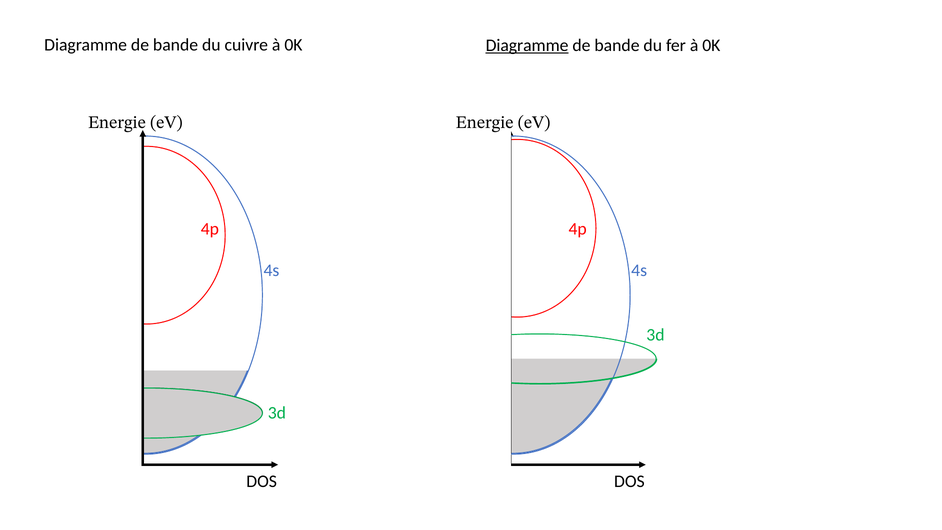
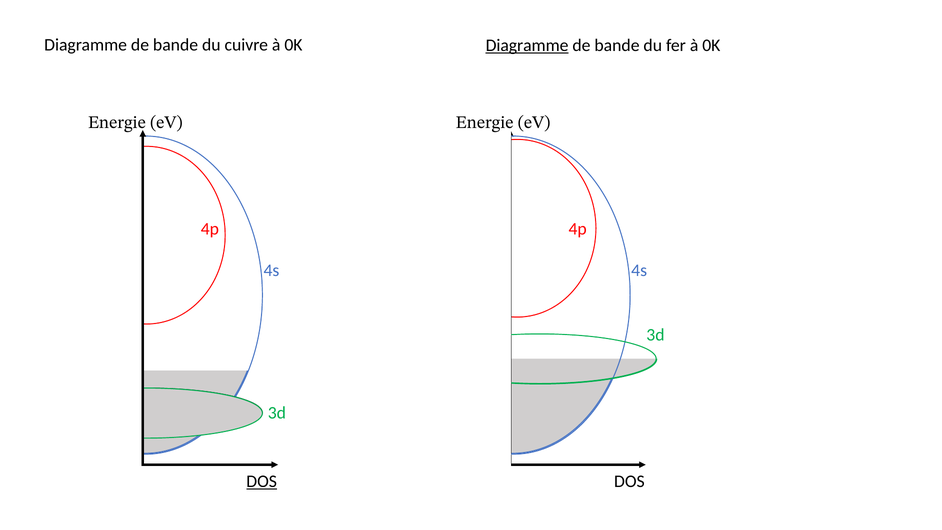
DOS at (262, 481) underline: none -> present
